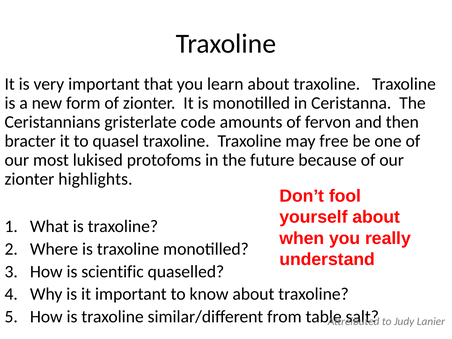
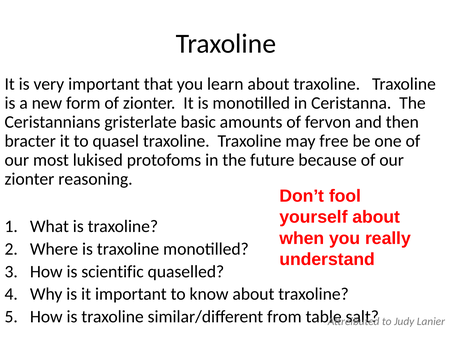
code: code -> basic
highlights: highlights -> reasoning
